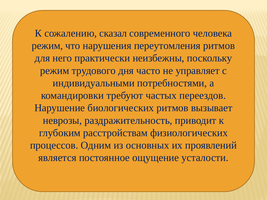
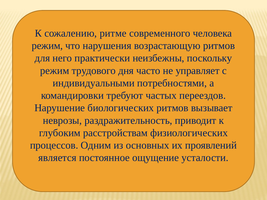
сказал: сказал -> ритме
переутомления: переутомления -> возрастающую
